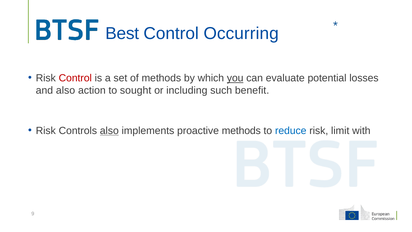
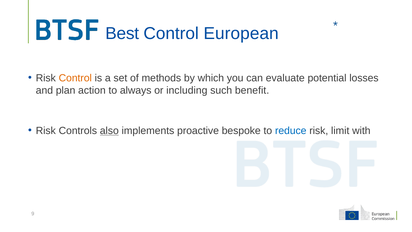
Occurring: Occurring -> European
Control at (75, 78) colour: red -> orange
you underline: present -> none
and also: also -> plan
sought: sought -> always
proactive methods: methods -> bespoke
